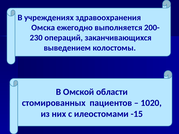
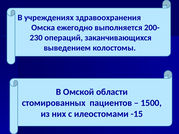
1020: 1020 -> 1500
